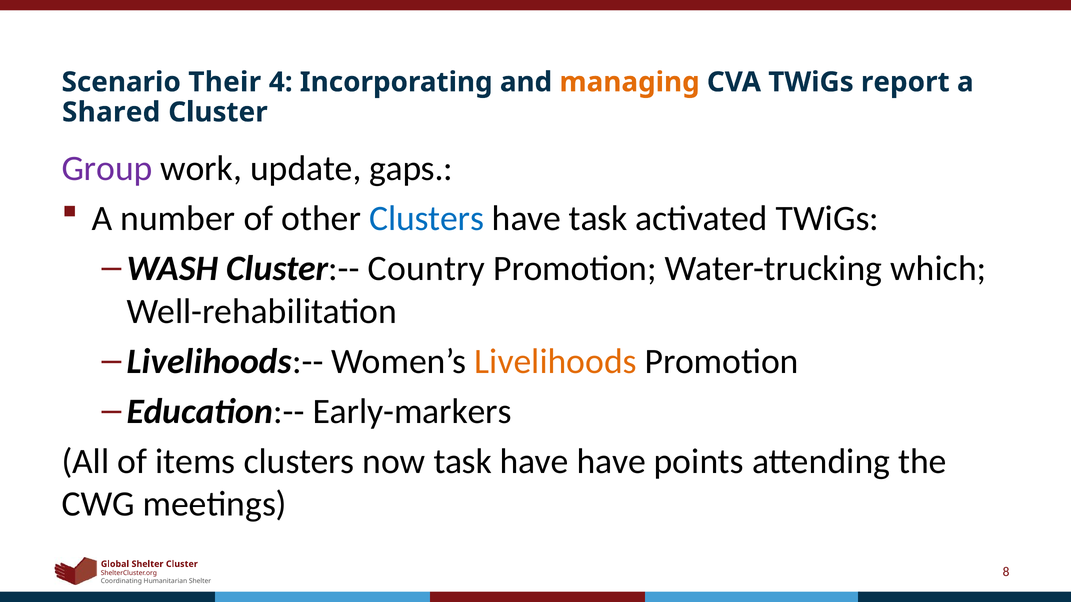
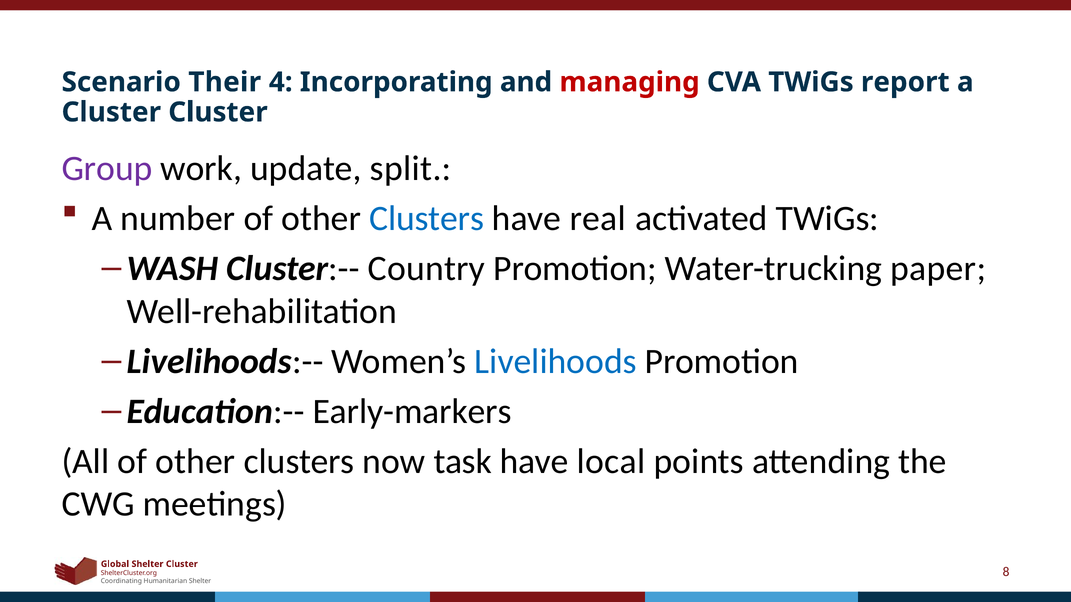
managing colour: orange -> red
Shared at (111, 112): Shared -> Cluster
gaps: gaps -> split
have task: task -> real
which: which -> paper
Livelihoods colour: orange -> blue
All of items: items -> other
have have: have -> local
